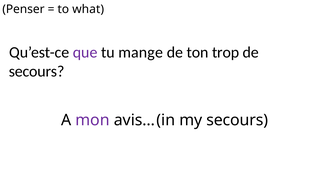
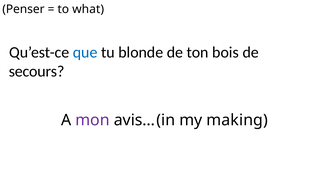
que colour: purple -> blue
mange: mange -> blonde
trop: trop -> bois
my secours: secours -> making
